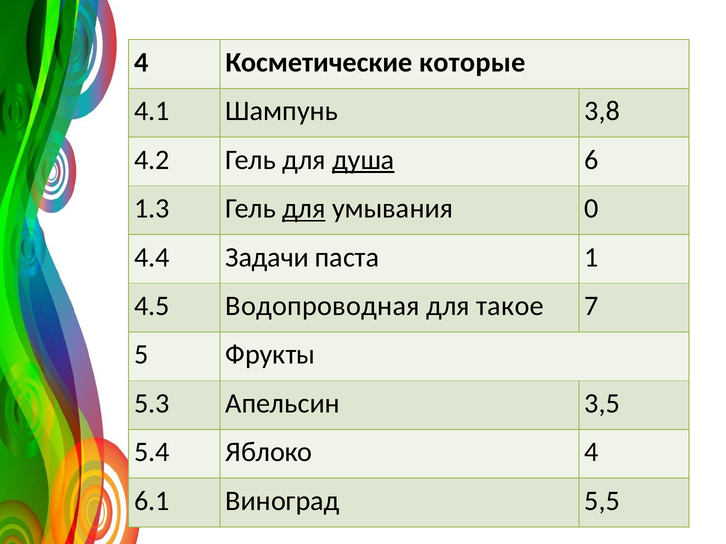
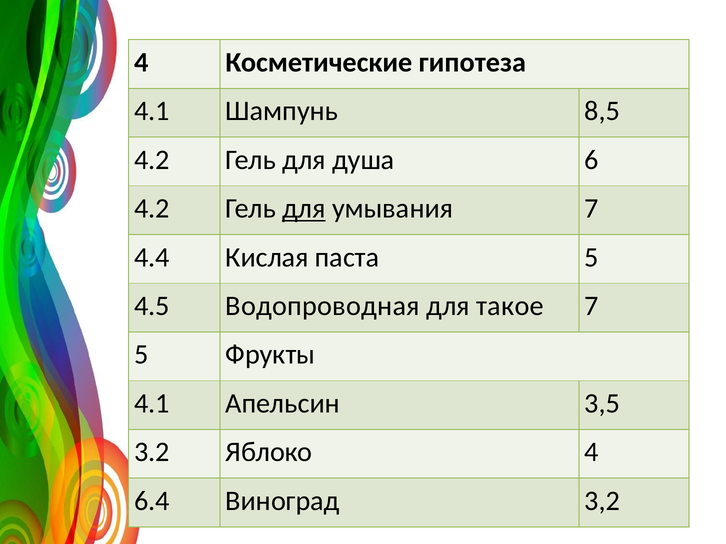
которые: которые -> гипотеза
3,8: 3,8 -> 8,5
душа underline: present -> none
1.3 at (152, 209): 1.3 -> 4.2
умывания 0: 0 -> 7
Задачи: Задачи -> Кислая
паста 1: 1 -> 5
5.3 at (152, 404): 5.3 -> 4.1
5.4: 5.4 -> 3.2
6.1: 6.1 -> 6.4
5,5: 5,5 -> 3,2
